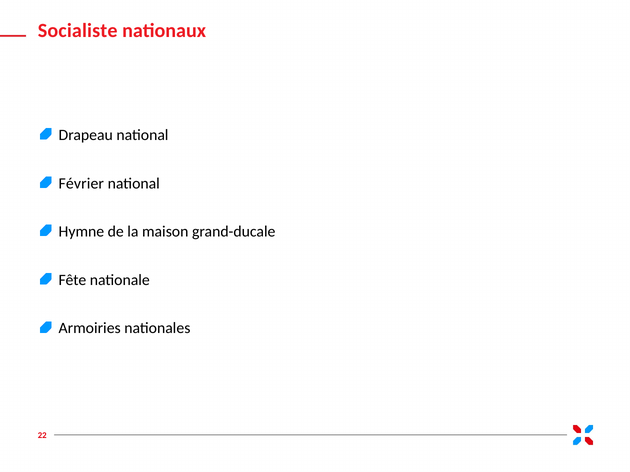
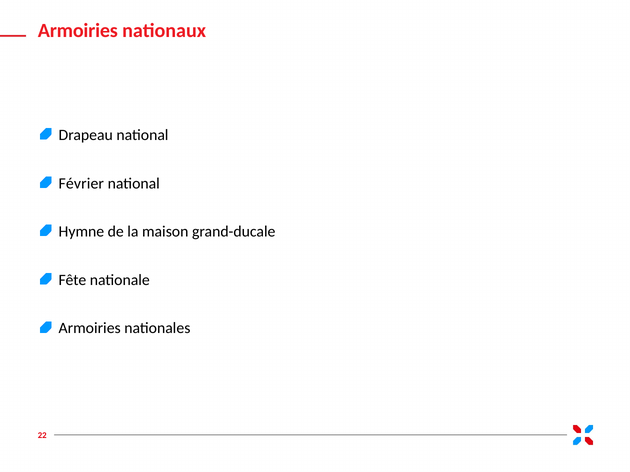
Socialiste at (78, 31): Socialiste -> Armoiries
